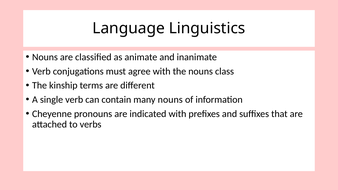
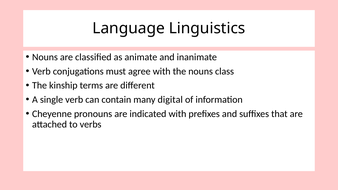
many nouns: nouns -> digital
